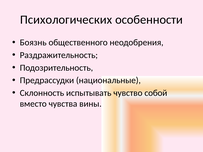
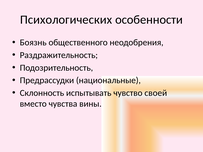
собой: собой -> своей
